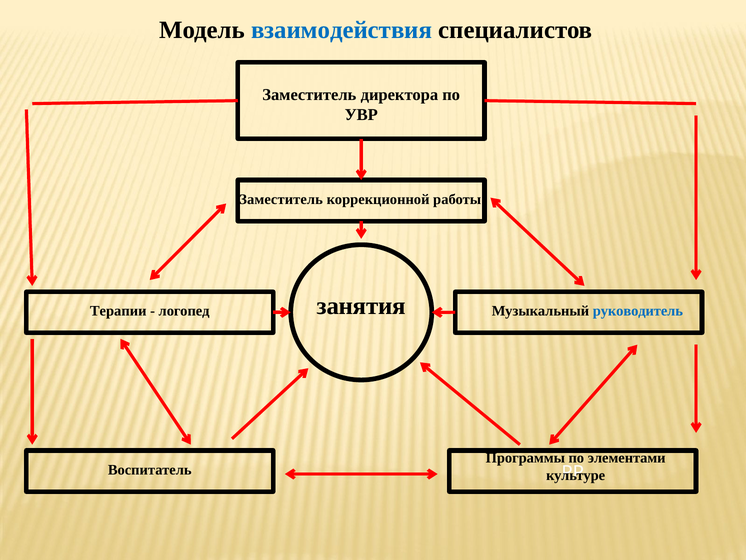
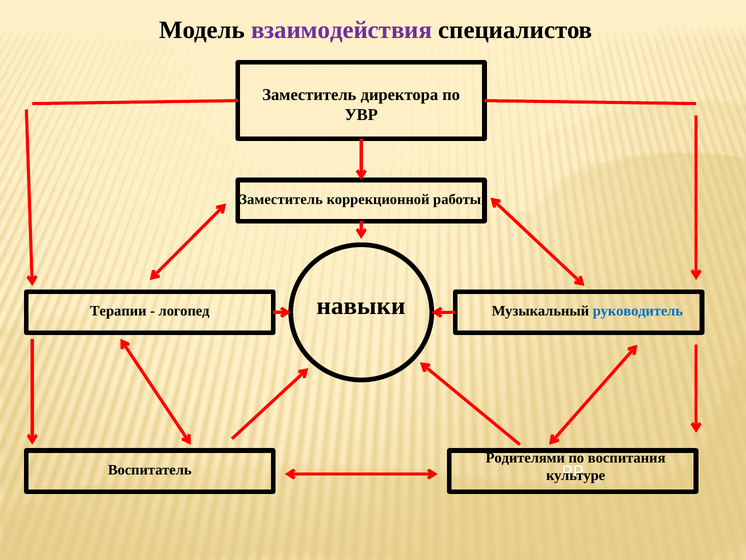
взаимодействия colour: blue -> purple
занятия: занятия -> навыки
Программы: Программы -> Родителями
элементами: элементами -> воспитания
